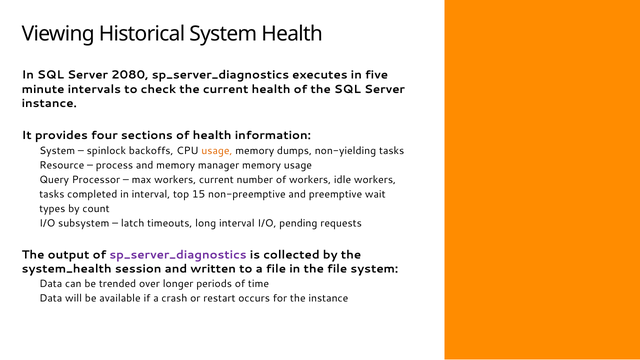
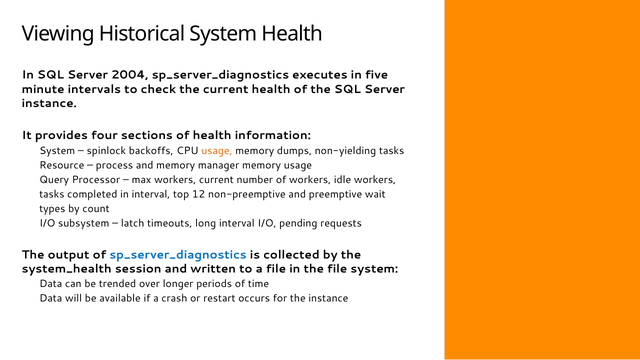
2080: 2080 -> 2004
15: 15 -> 12
sp_server_diagnostics at (178, 255) colour: purple -> blue
